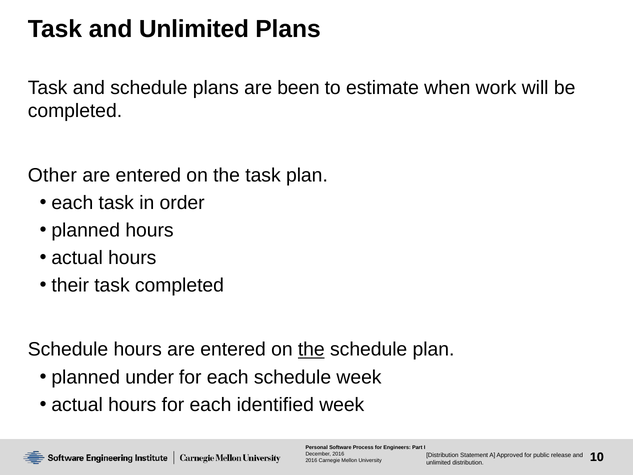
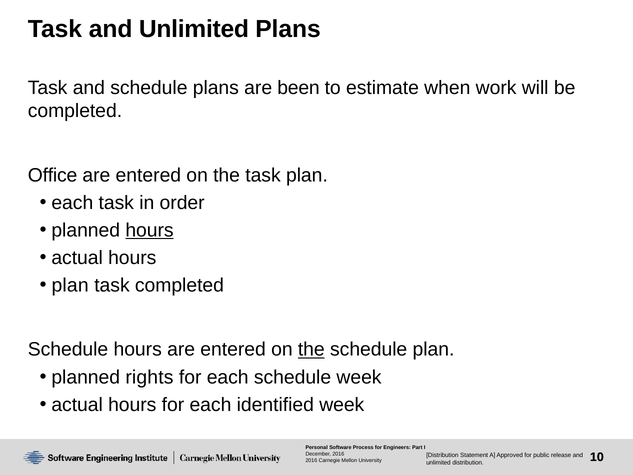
Other: Other -> Office
hours at (150, 230) underline: none -> present
their at (70, 285): their -> plan
under: under -> rights
